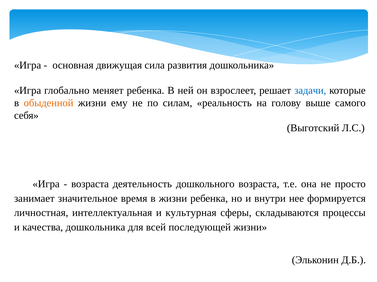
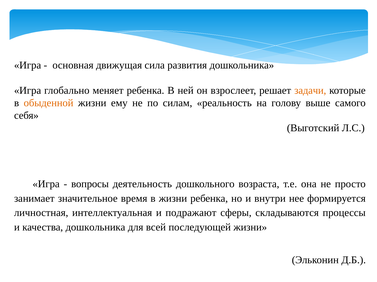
задачи colour: blue -> orange
возраста at (90, 184): возраста -> вопросы
культурная: культурная -> подражают
